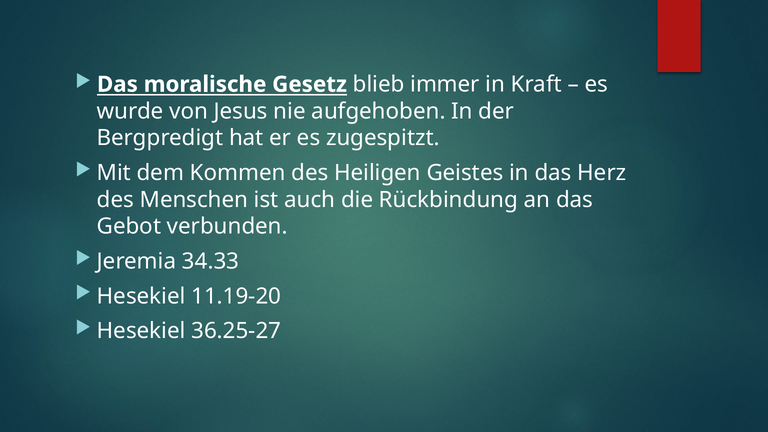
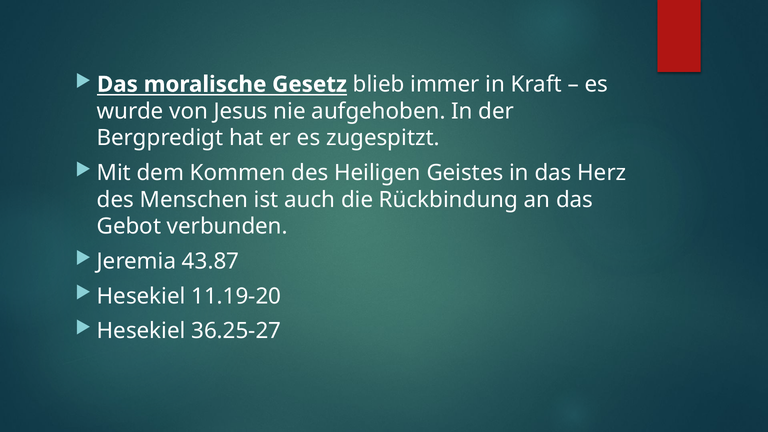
34.33: 34.33 -> 43.87
